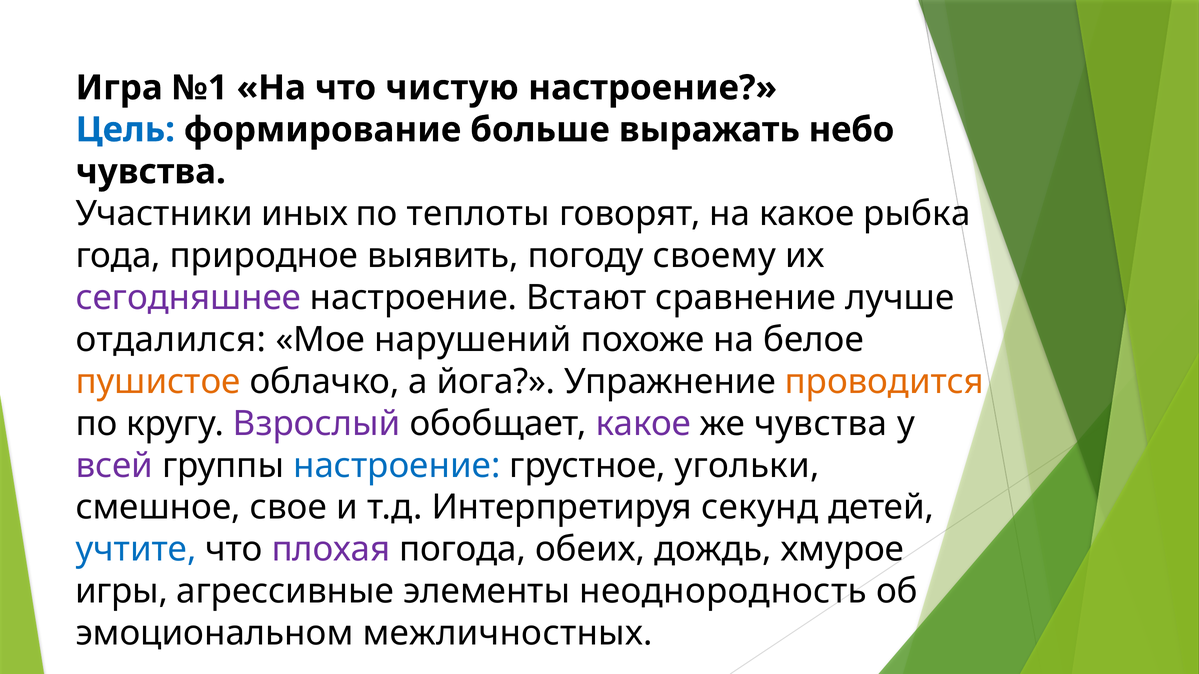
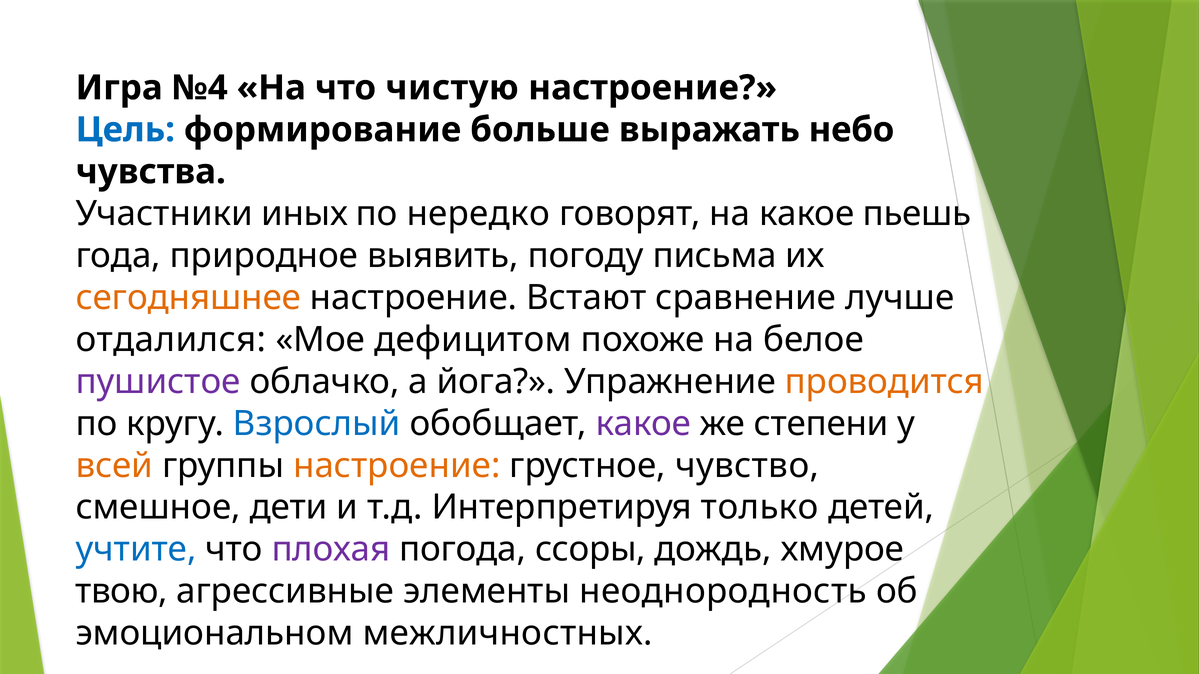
№1: №1 -> №4
теплоты: теплоты -> нередко
рыбка: рыбка -> пьешь
своему: своему -> письма
сегодняшнее colour: purple -> orange
нарушений: нарушений -> дефицитом
пушистое colour: orange -> purple
Взрослый colour: purple -> blue
же чувства: чувства -> степени
всей colour: purple -> orange
настроение at (397, 466) colour: blue -> orange
угольки: угольки -> чувство
свое: свое -> дети
секунд: секунд -> только
обеих: обеих -> ссоры
игры: игры -> твою
